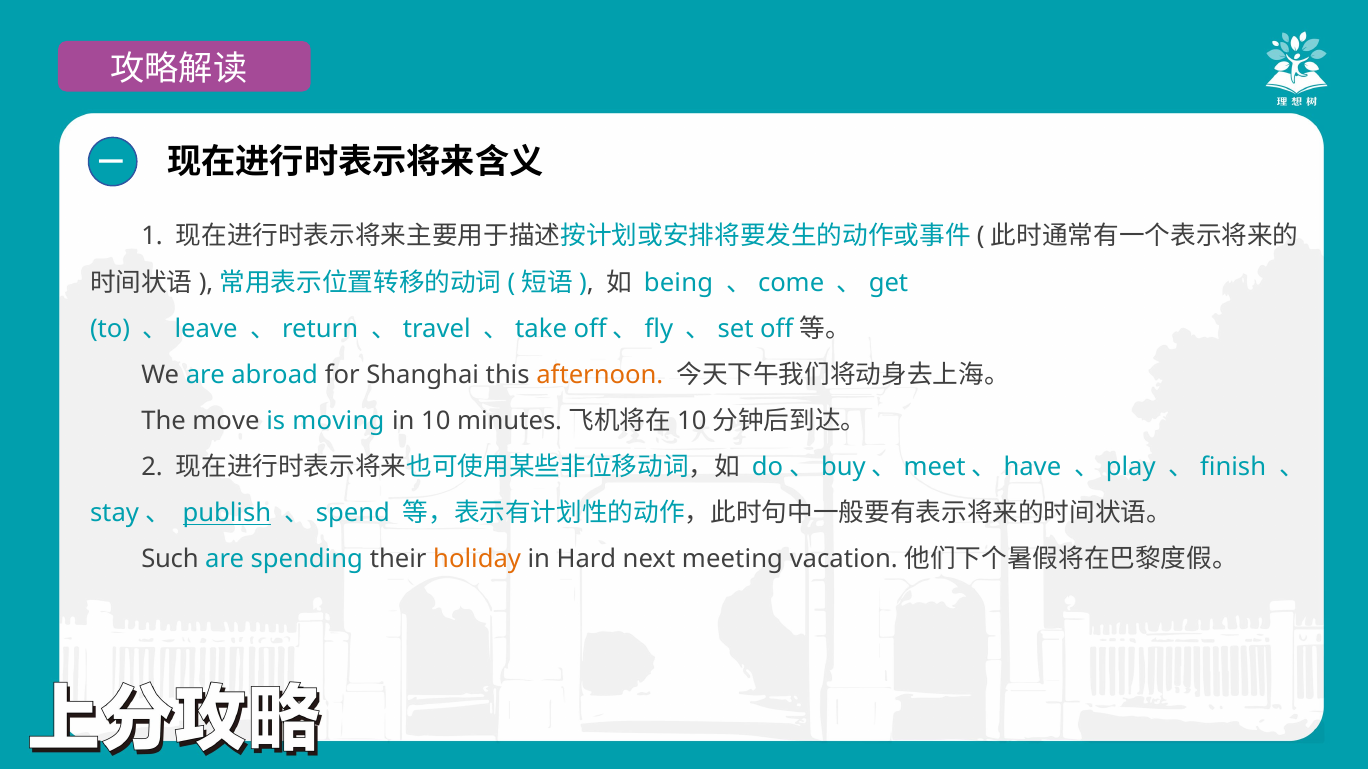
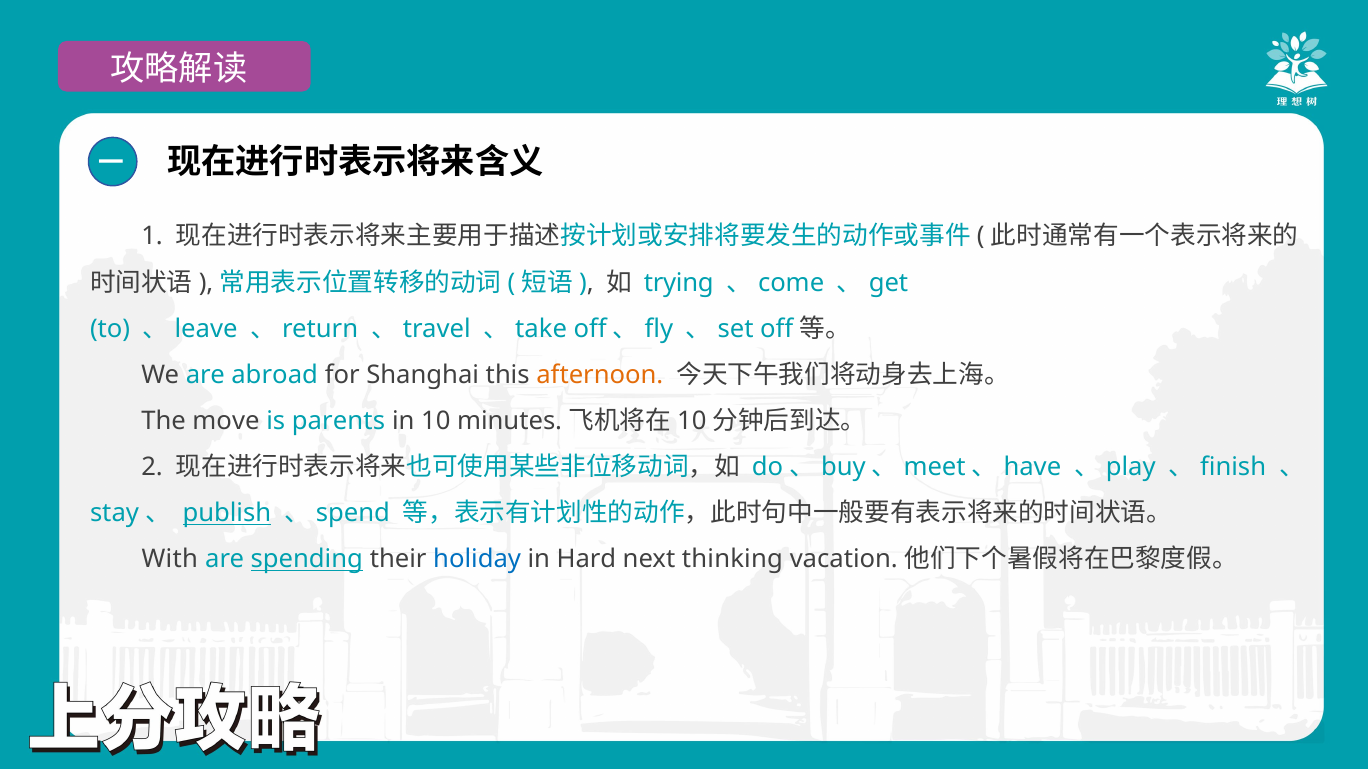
being: being -> trying
moving: moving -> parents
Such: Such -> With
spending underline: none -> present
holiday colour: orange -> blue
meeting: meeting -> thinking
